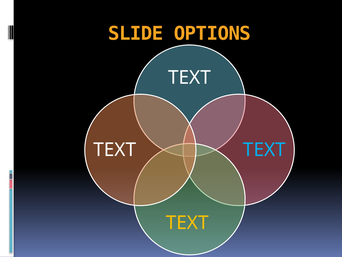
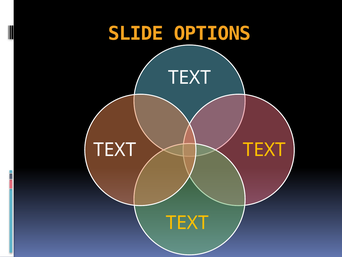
TEXT at (264, 150) colour: light blue -> yellow
